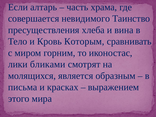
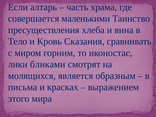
невидимого: невидимого -> маленькими
Которым: Которым -> Сказания
